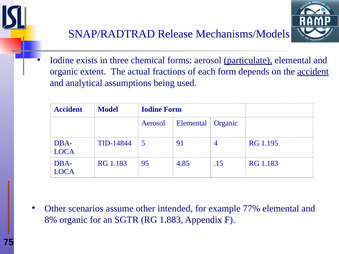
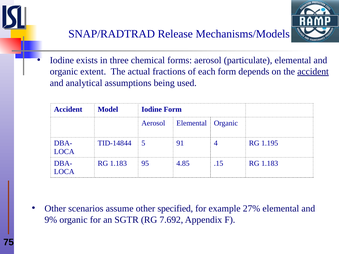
particulate underline: present -> none
intended: intended -> specified
77%: 77% -> 27%
8%: 8% -> 9%
1.883: 1.883 -> 7.692
